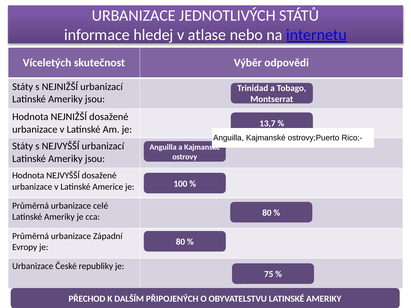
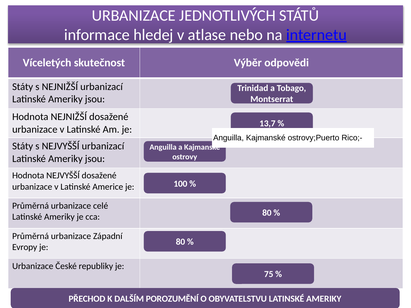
PŘIPOJENÝCH: PŘIPOJENÝCH -> POROZUMĚNÍ
